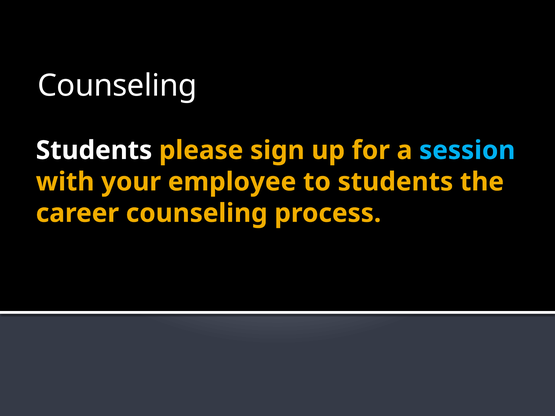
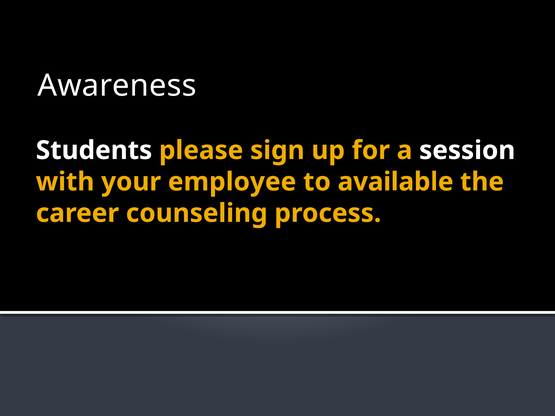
Counseling at (117, 86): Counseling -> Awareness
session colour: light blue -> white
to students: students -> available
